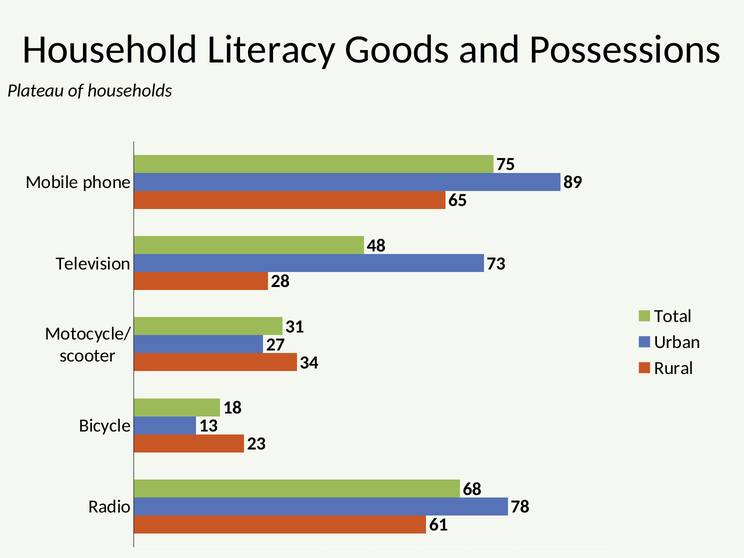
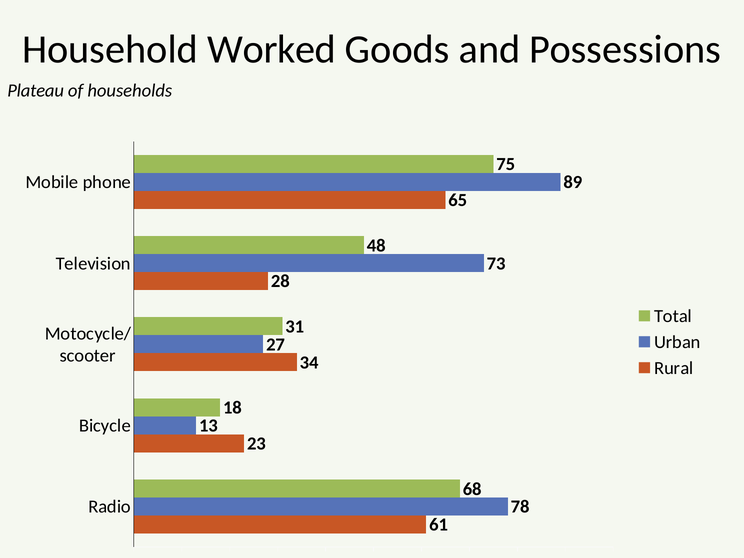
Literacy: Literacy -> Worked
